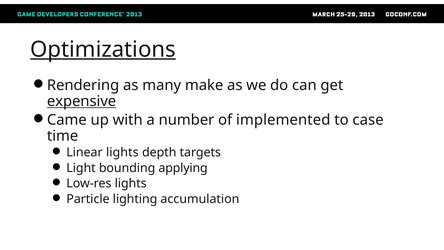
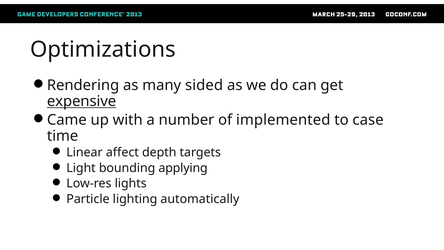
Optimizations underline: present -> none
make: make -> sided
Linear lights: lights -> affect
accumulation: accumulation -> automatically
